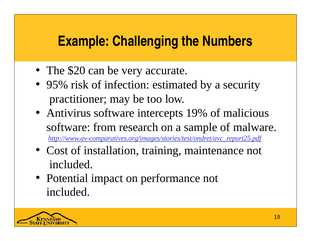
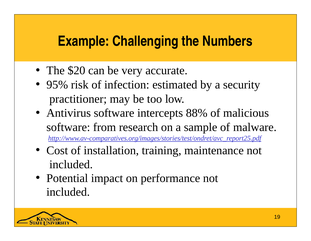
19%: 19% -> 88%
